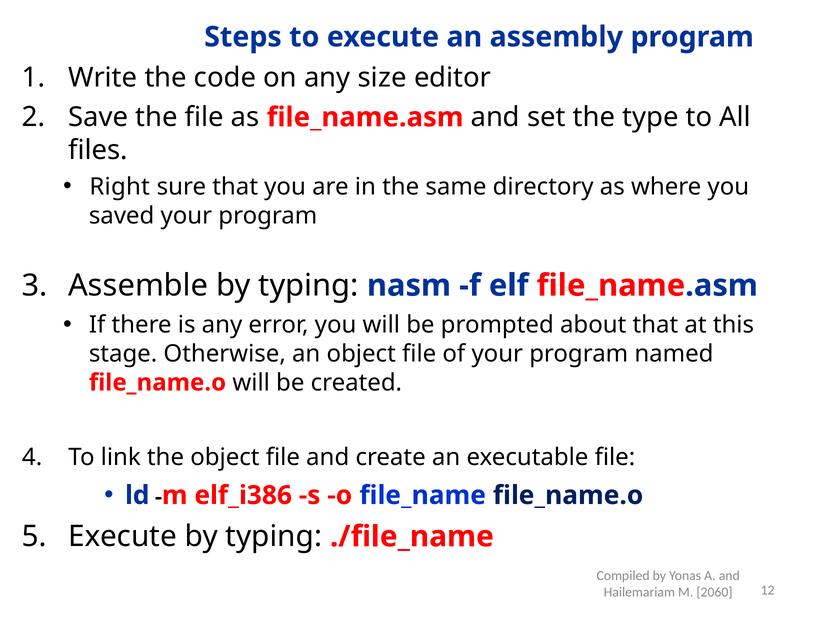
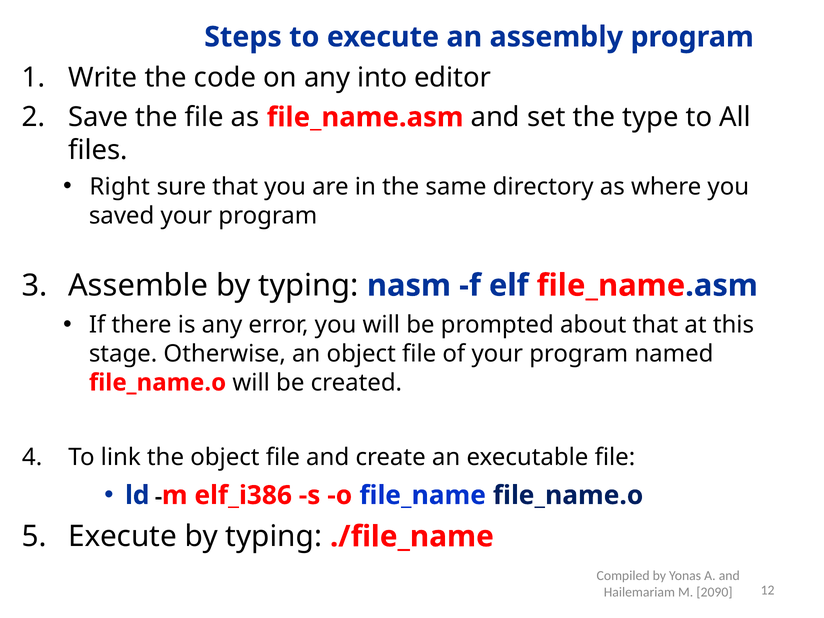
size: size -> into
2060: 2060 -> 2090
